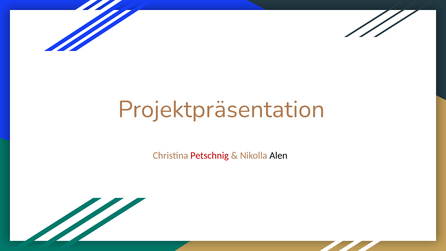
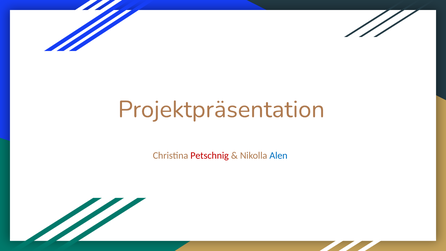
Alen colour: black -> blue
